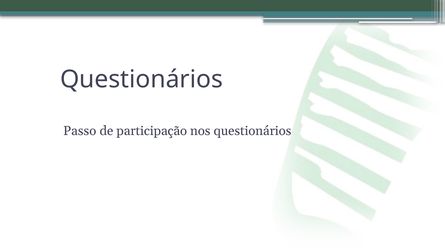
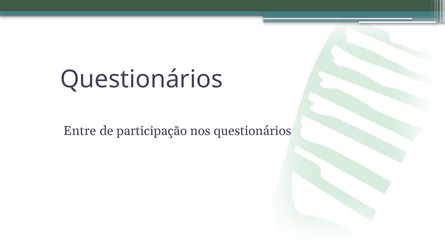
Passo: Passo -> Entre
